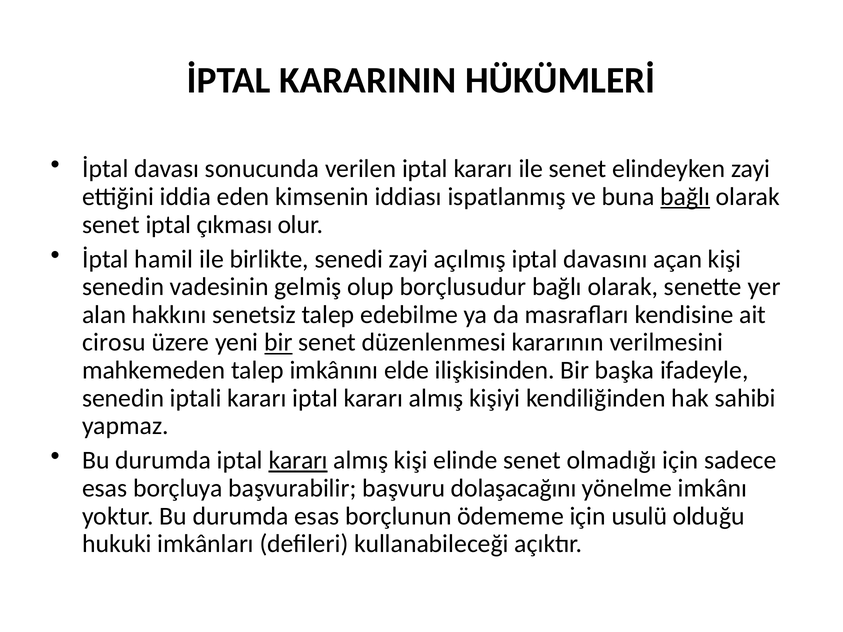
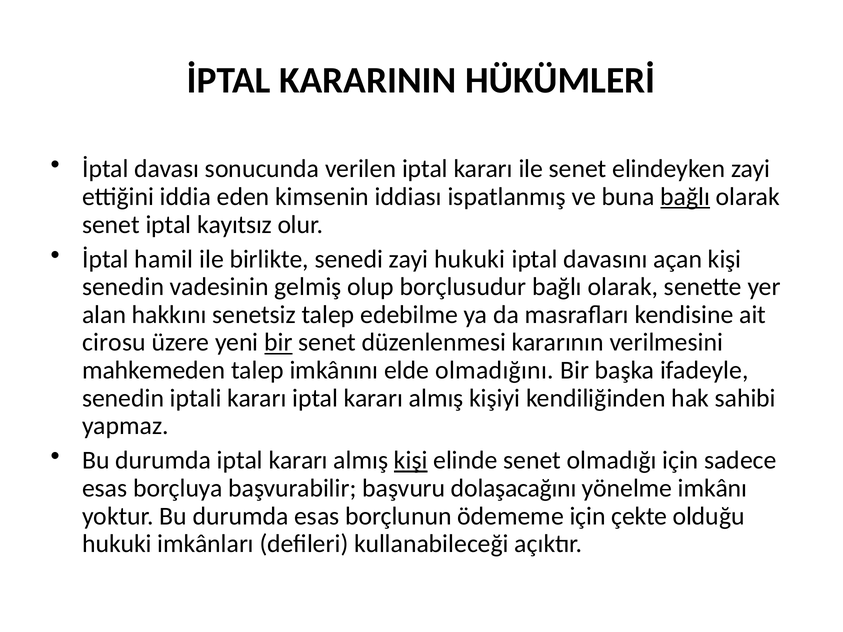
çıkması: çıkması -> kayıtsız
zayi açılmış: açılmış -> hukuki
ilişkisinden: ilişkisinden -> olmadığını
kararı at (298, 461) underline: present -> none
kişi at (411, 461) underline: none -> present
usulü: usulü -> çekte
